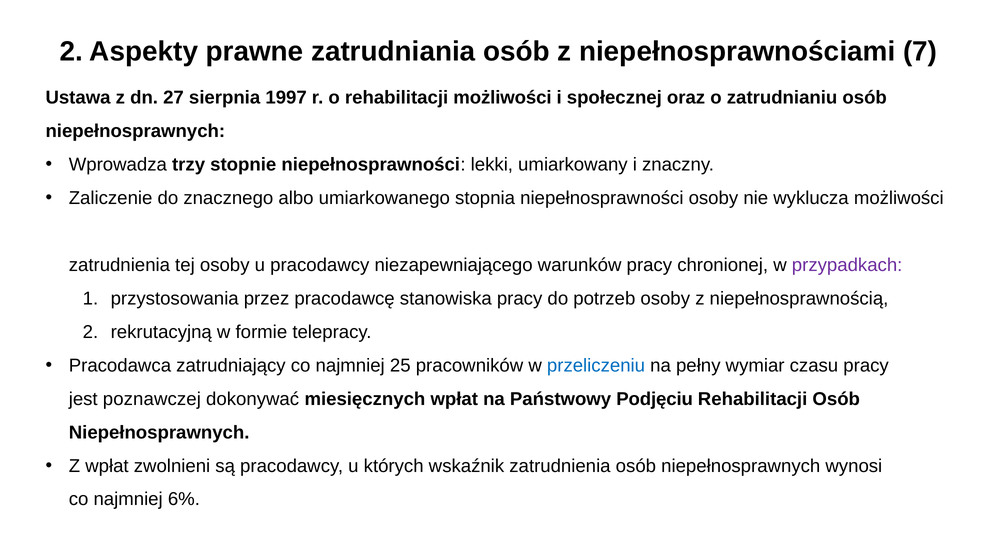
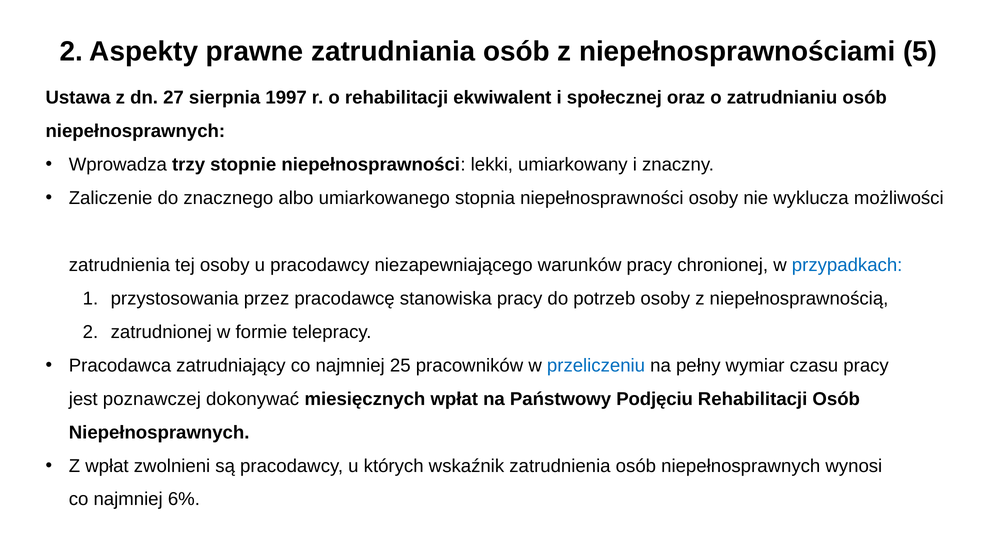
7: 7 -> 5
rehabilitacji możliwości: możliwości -> ekwiwalent
przypadkach colour: purple -> blue
rekrutacyjną: rekrutacyjną -> zatrudnionej
